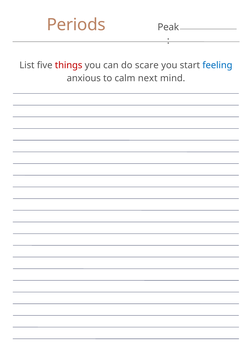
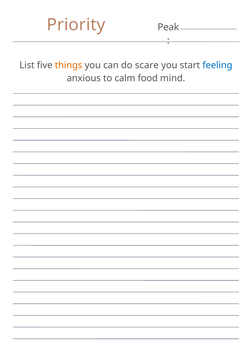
Periods: Periods -> Priority
things colour: red -> orange
next: next -> food
